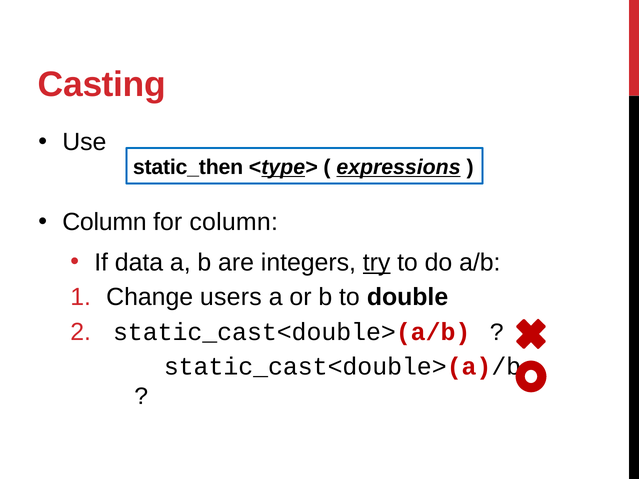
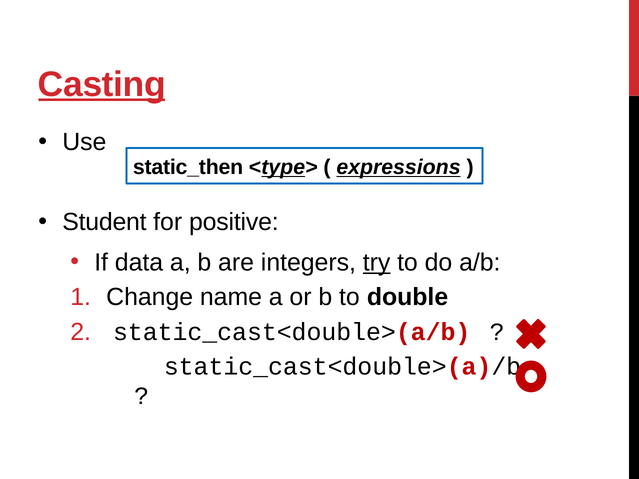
Casting underline: none -> present
Column at (104, 222): Column -> Student
for column: column -> positive
users: users -> name
